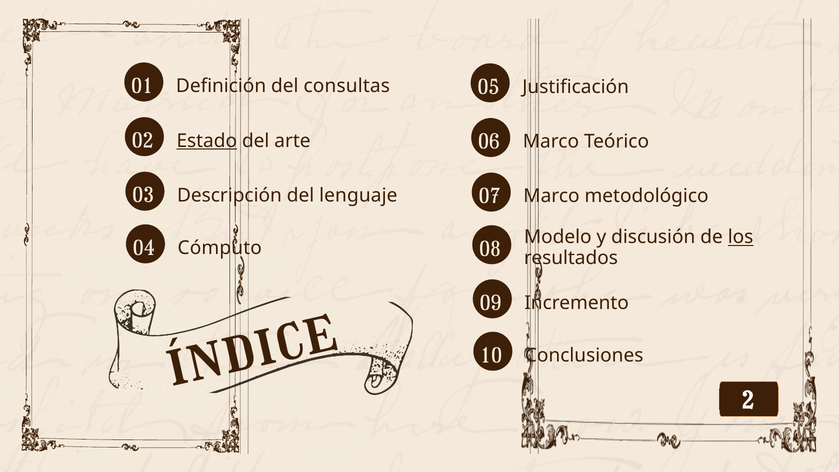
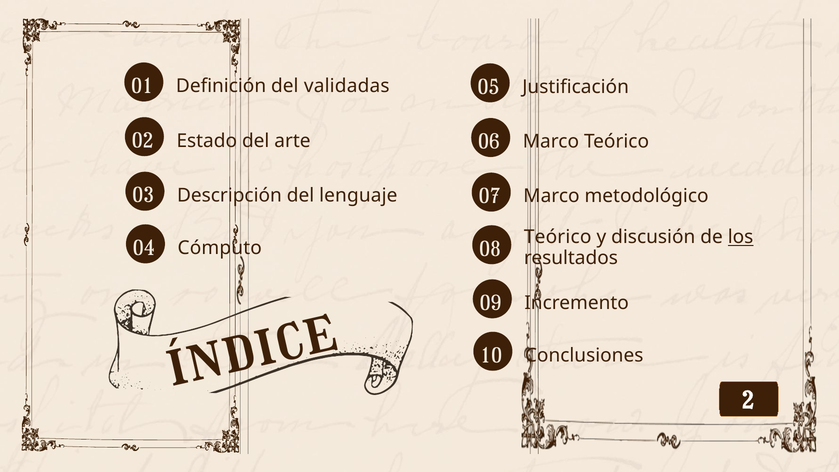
consultas: consultas -> validadas
Estado underline: present -> none
Modelo at (558, 237): Modelo -> Teórico
